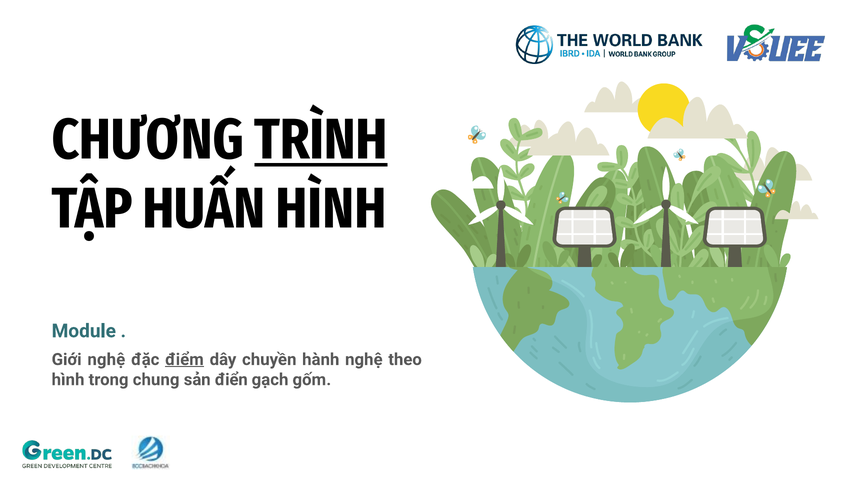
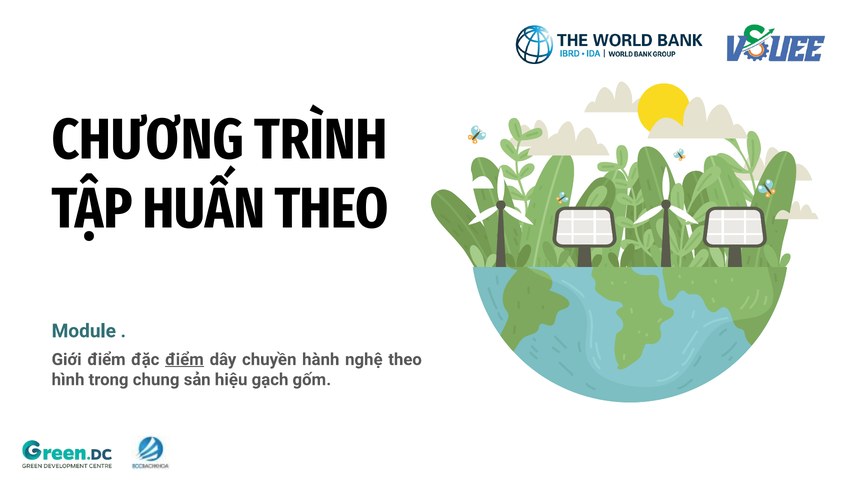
TRÌNH underline: present -> none
HUẤN HÌNH: HÌNH -> THEO
Giới nghệ: nghệ -> điểm
điển: điển -> hiệu
